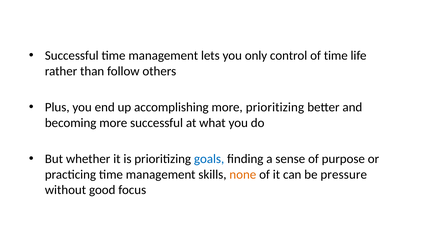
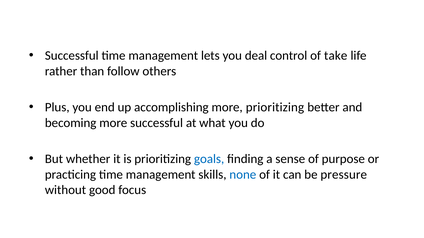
only: only -> deal
of time: time -> take
none colour: orange -> blue
